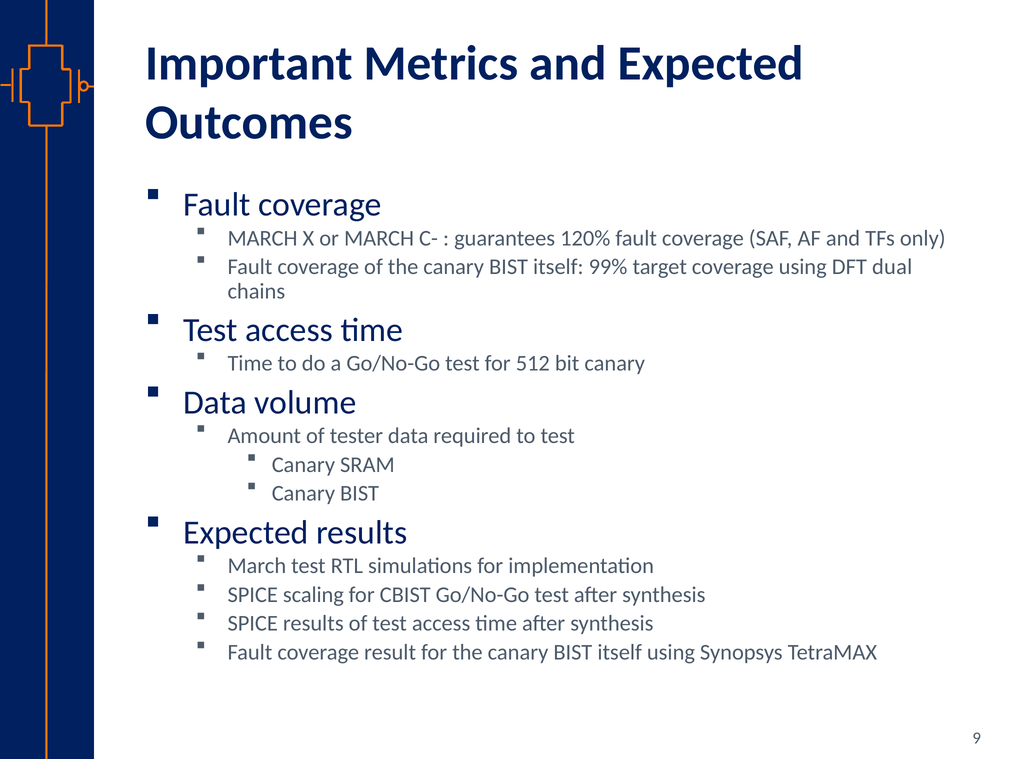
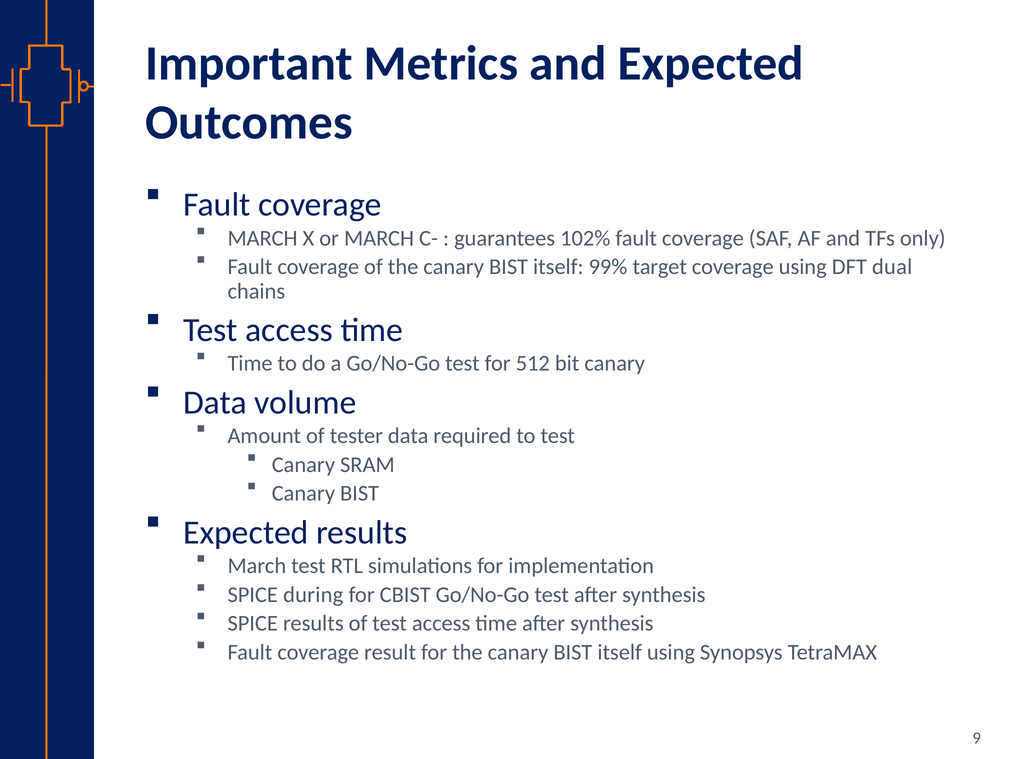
120%: 120% -> 102%
scaling: scaling -> during
